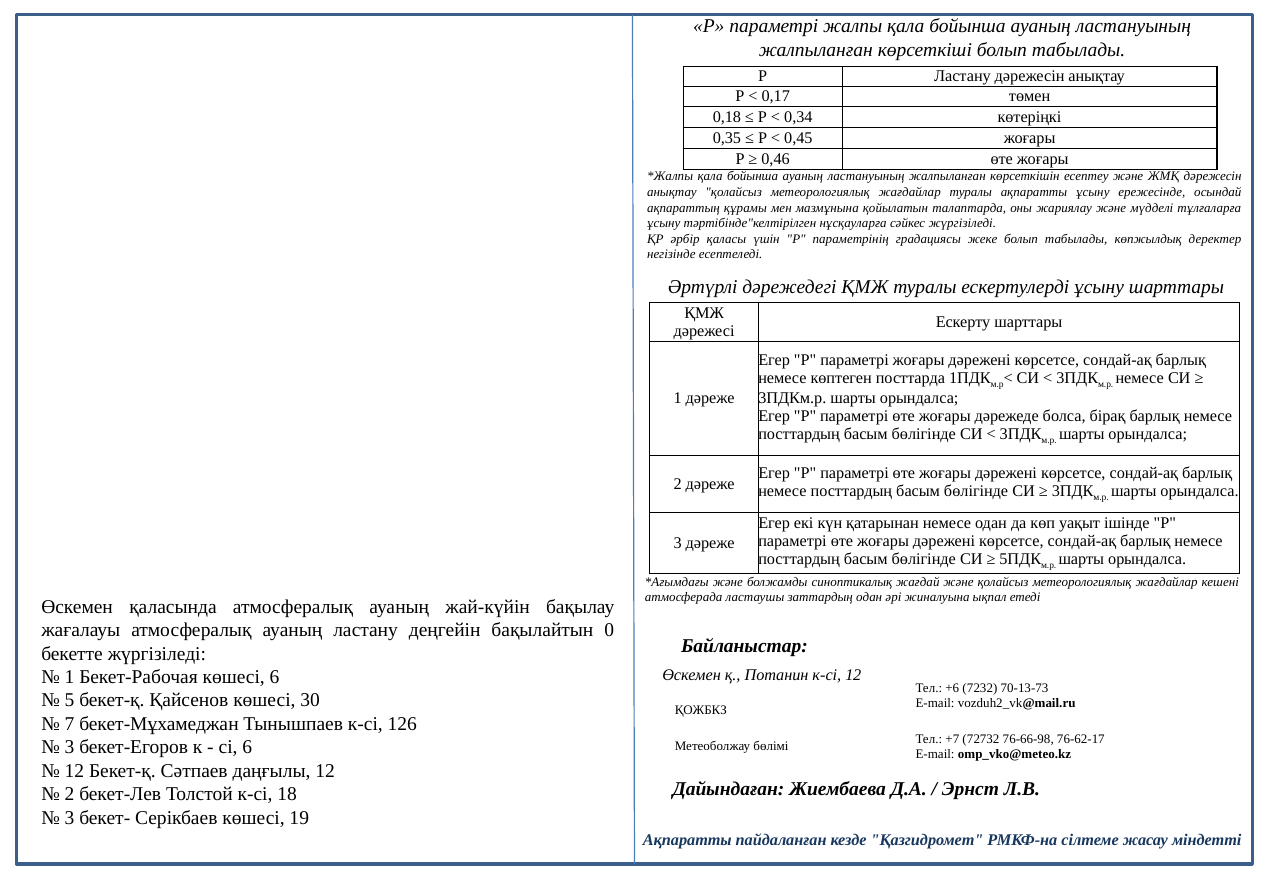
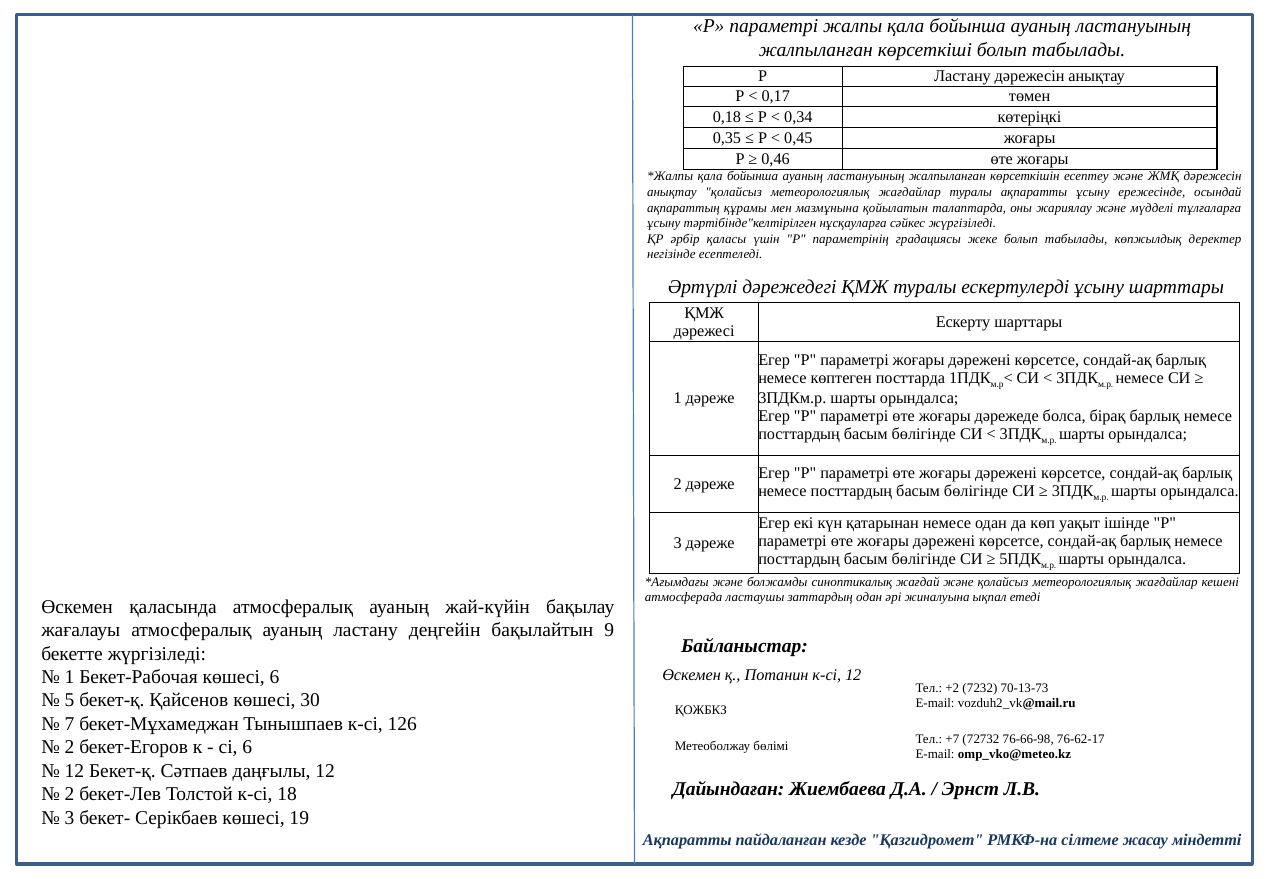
0: 0 -> 9
+6: +6 -> +2
3 at (70, 747): 3 -> 2
